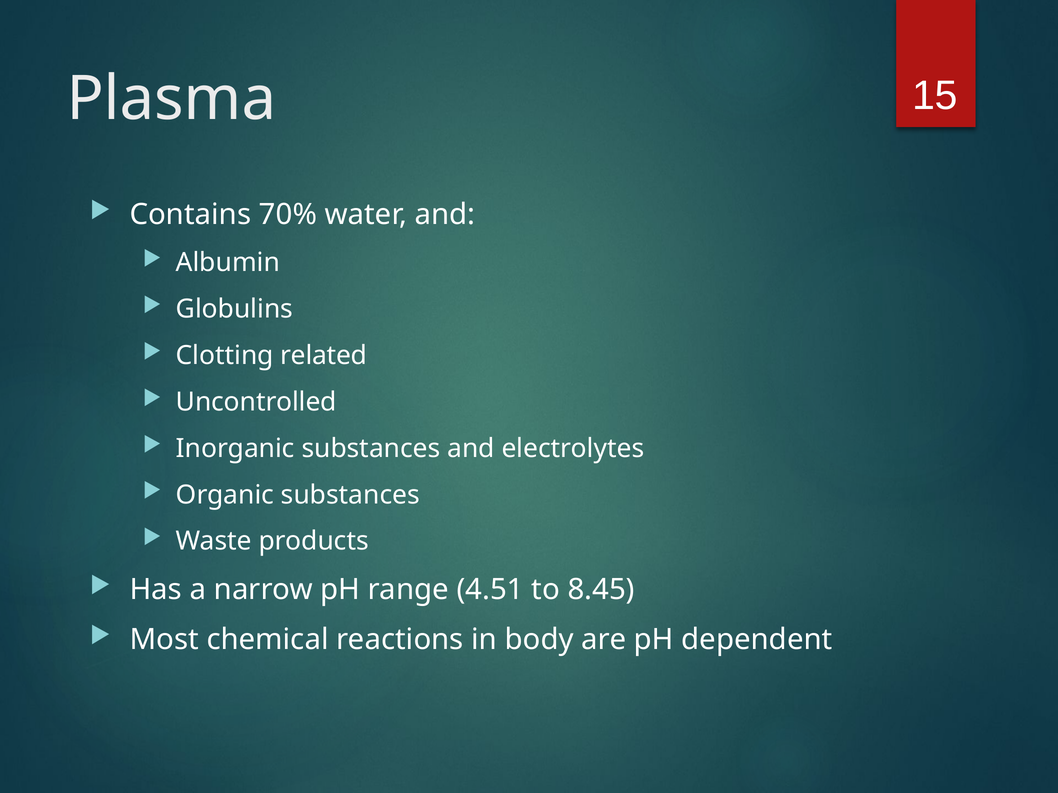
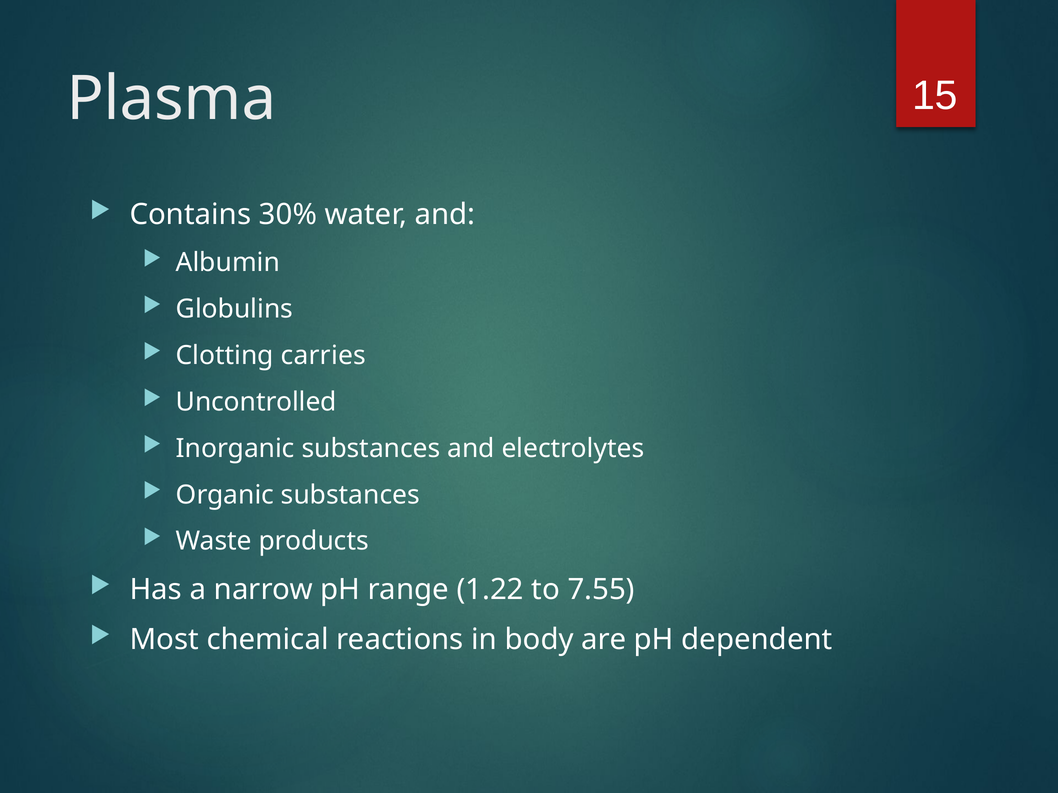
70%: 70% -> 30%
related: related -> carries
4.51: 4.51 -> 1.22
8.45: 8.45 -> 7.55
